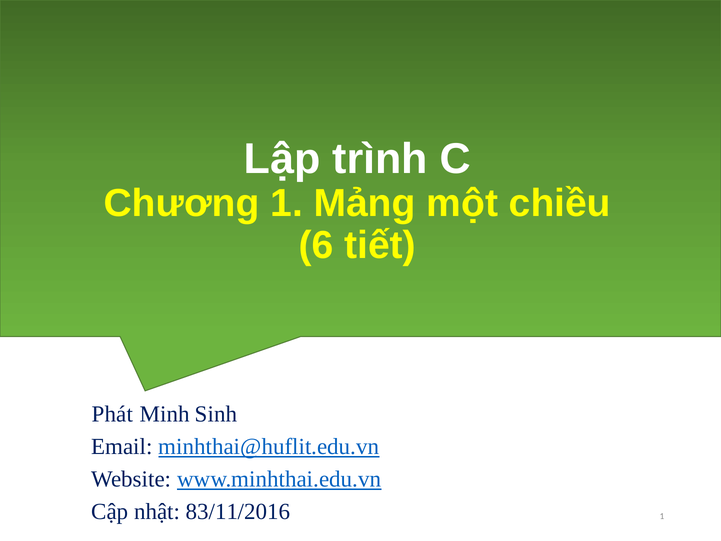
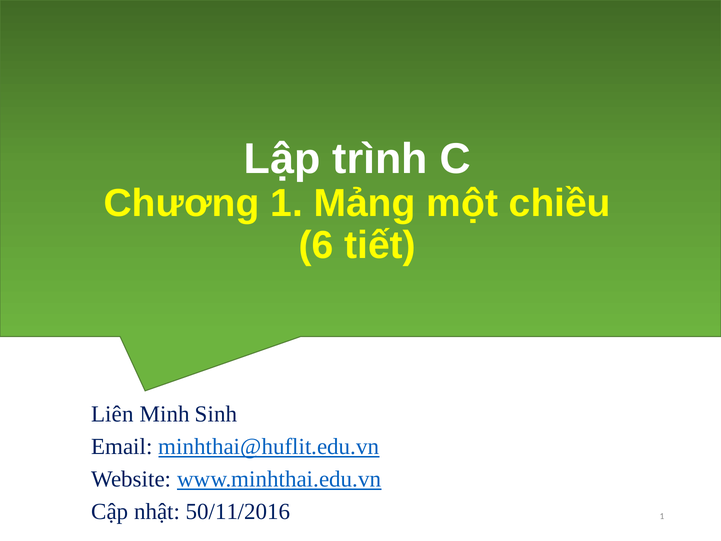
Phát: Phát -> Liên
83/11/2016: 83/11/2016 -> 50/11/2016
